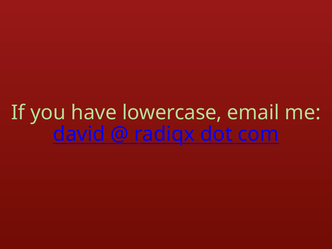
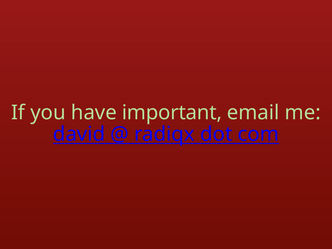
lowercase: lowercase -> important
